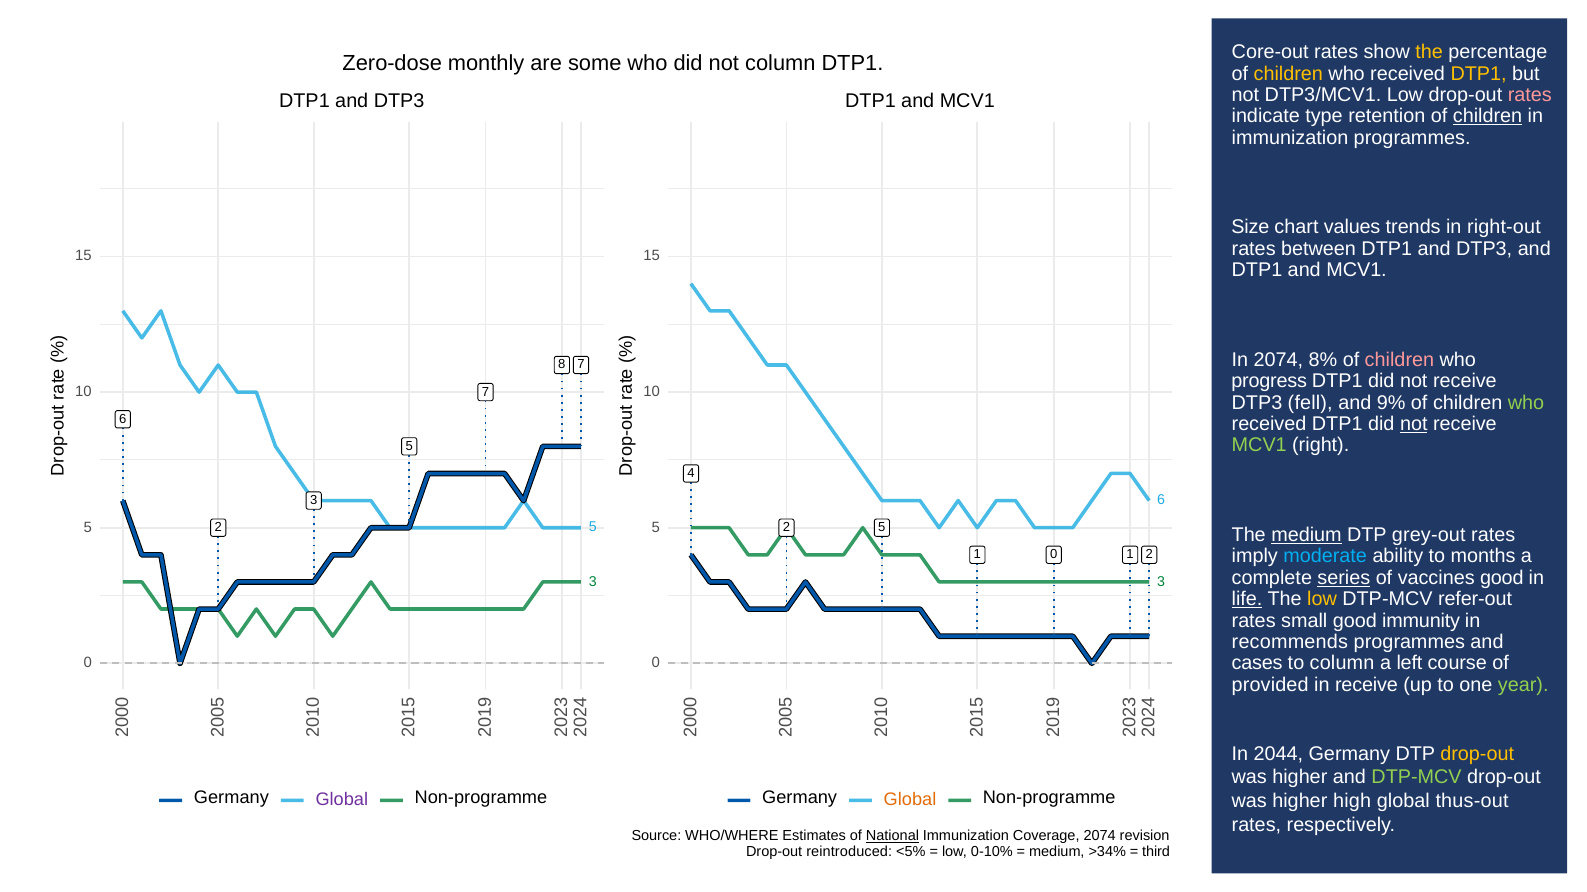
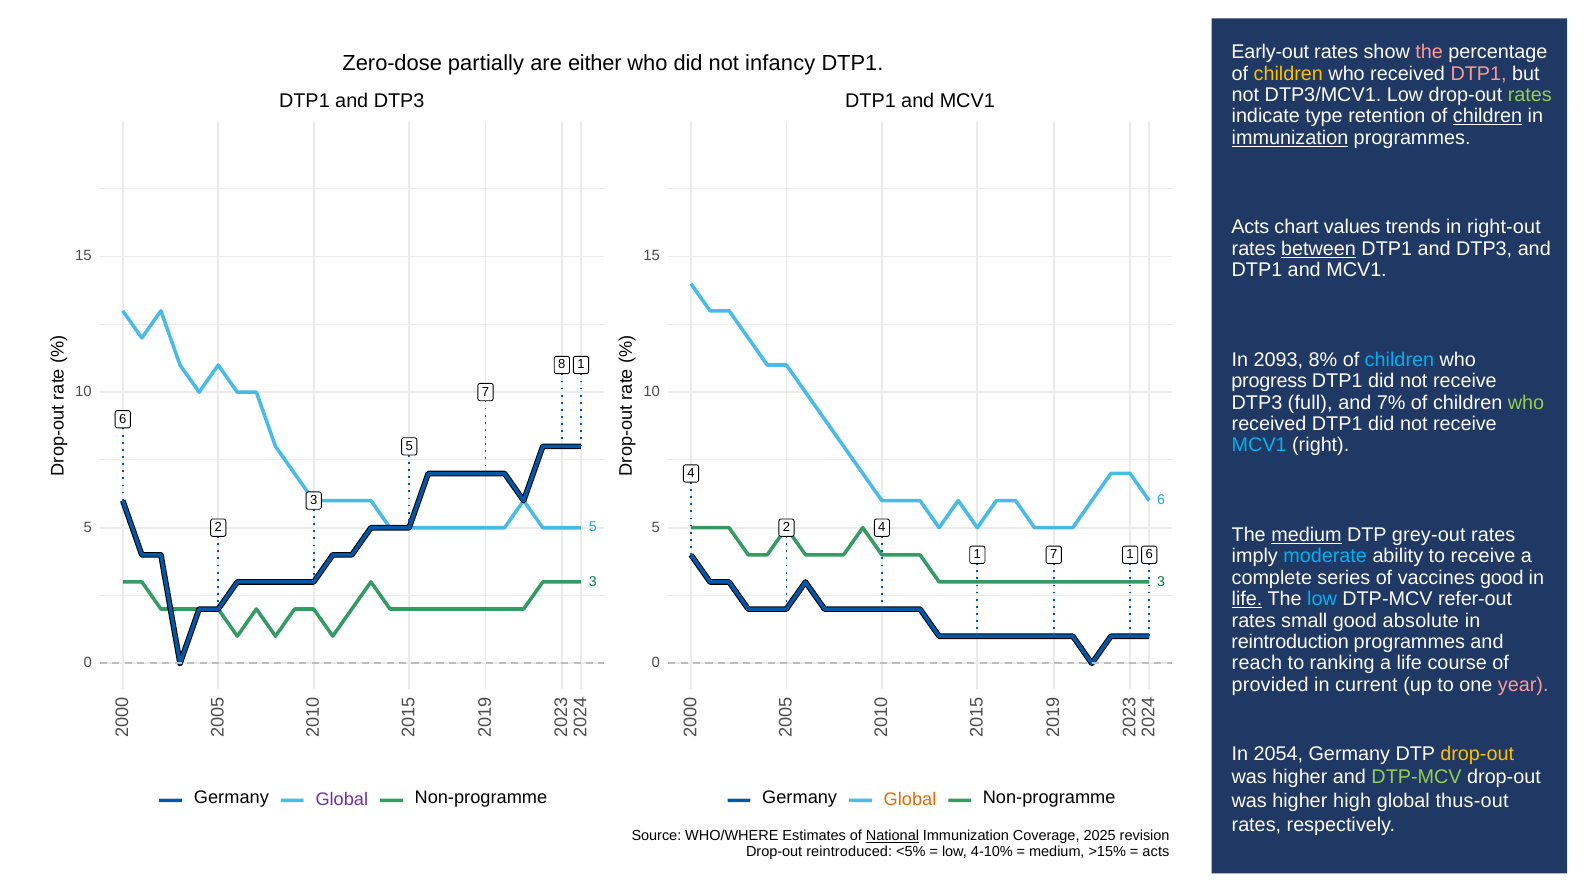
Core-out: Core-out -> Early-out
the at (1429, 52) colour: yellow -> pink
monthly: monthly -> partially
some: some -> either
not column: column -> infancy
DTP1 at (1479, 74) colour: yellow -> pink
rates at (1530, 95) colour: pink -> light green
immunization at (1290, 138) underline: none -> present
Size at (1250, 228): Size -> Acts
between underline: none -> present
In 2074: 2074 -> 2093
children at (1399, 360) colour: pink -> light blue
8 7: 7 -> 1
fell: fell -> full
9%: 9% -> 7%
not at (1414, 424) underline: present -> none
MCV1 at (1259, 446) colour: light green -> light blue
5 at (882, 528): 5 -> 4
to months: months -> receive
0 at (1054, 555): 0 -> 7
1 2: 2 -> 6
series underline: present -> none
low at (1322, 600) colour: yellow -> light blue
immunity: immunity -> absolute
recommends: recommends -> reintroduction
cases: cases -> reach
to column: column -> ranking
a left: left -> life
in receive: receive -> current
year colour: light green -> pink
2044: 2044 -> 2054
Coverage 2074: 2074 -> 2025
0-10%: 0-10% -> 4-10%
>34%: >34% -> >15%
third at (1156, 852): third -> acts
